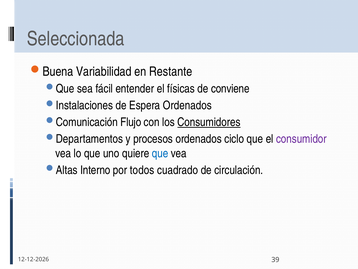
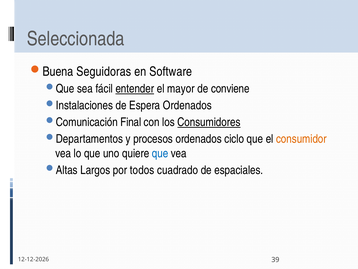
Variabilidad: Variabilidad -> Seguidoras
Restante: Restante -> Software
entender underline: none -> present
físicas: físicas -> mayor
Flujo: Flujo -> Final
consumidor colour: purple -> orange
Interno: Interno -> Largos
circulación: circulación -> espaciales
